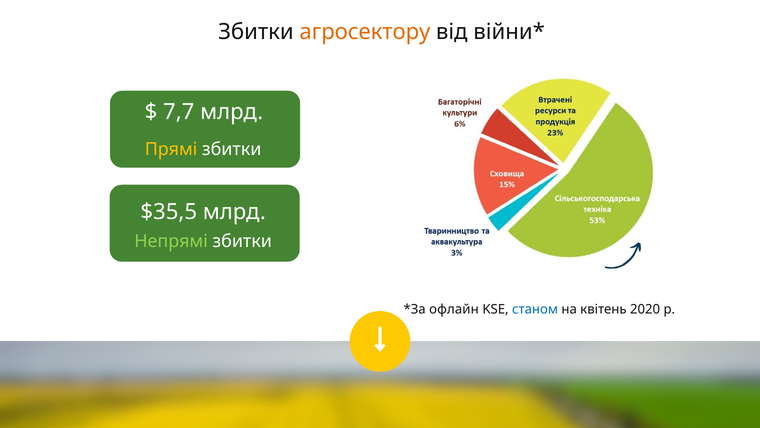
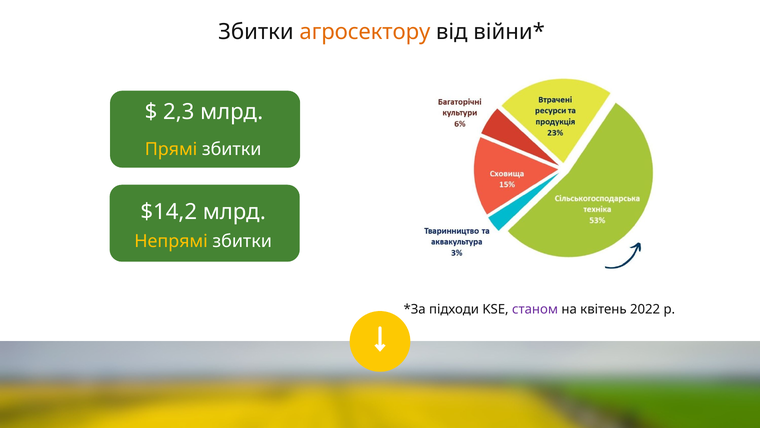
7,7: 7,7 -> 2,3
$35,5: $35,5 -> $14,2
Непрямі colour: light green -> yellow
офлайн: офлайн -> підходи
станом colour: blue -> purple
2020: 2020 -> 2022
